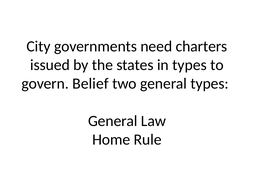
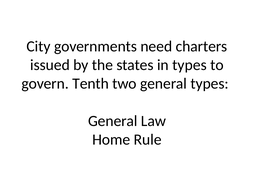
Belief: Belief -> Tenth
